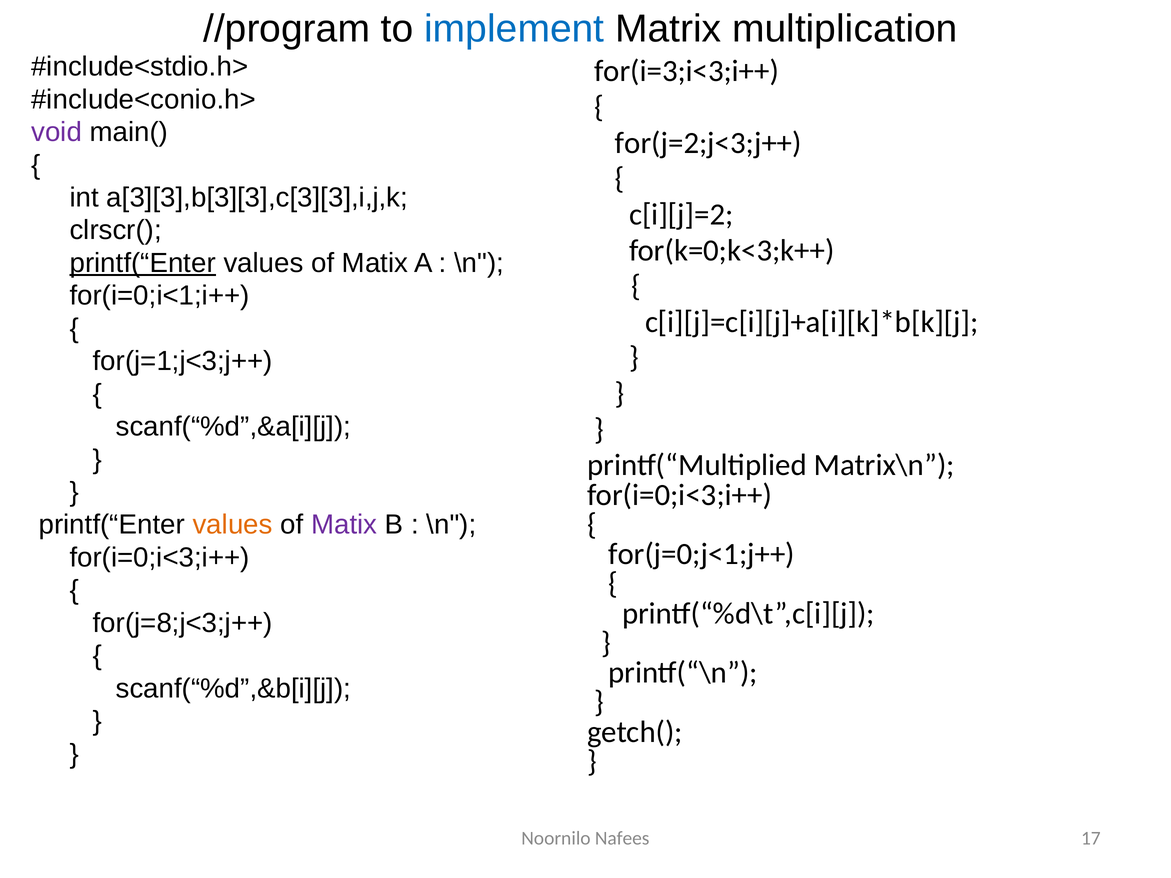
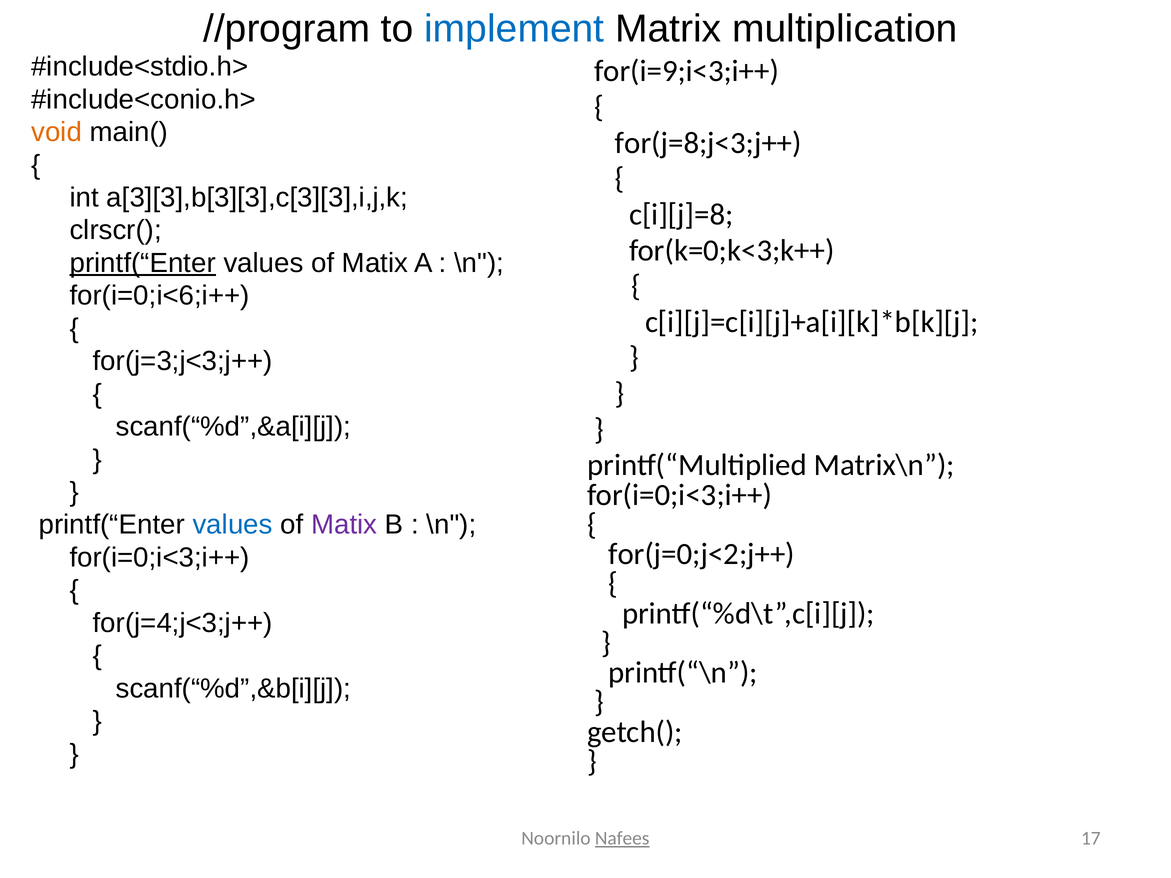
for(i=3;i<3;i++: for(i=3;i<3;i++ -> for(i=9;i<3;i++
void colour: purple -> orange
for(j=2;j<3;j++: for(j=2;j<3;j++ -> for(j=8;j<3;j++
c[i][j]=2: c[i][j]=2 -> c[i][j]=8
for(i=0;i<1;i++: for(i=0;i<1;i++ -> for(i=0;i<6;i++
for(j=1;j<3;j++: for(j=1;j<3;j++ -> for(j=3;j<3;j++
values at (233, 525) colour: orange -> blue
for(j=0;j<1;j++: for(j=0;j<1;j++ -> for(j=0;j<2;j++
for(j=8;j<3;j++: for(j=8;j<3;j++ -> for(j=4;j<3;j++
Nafees underline: none -> present
